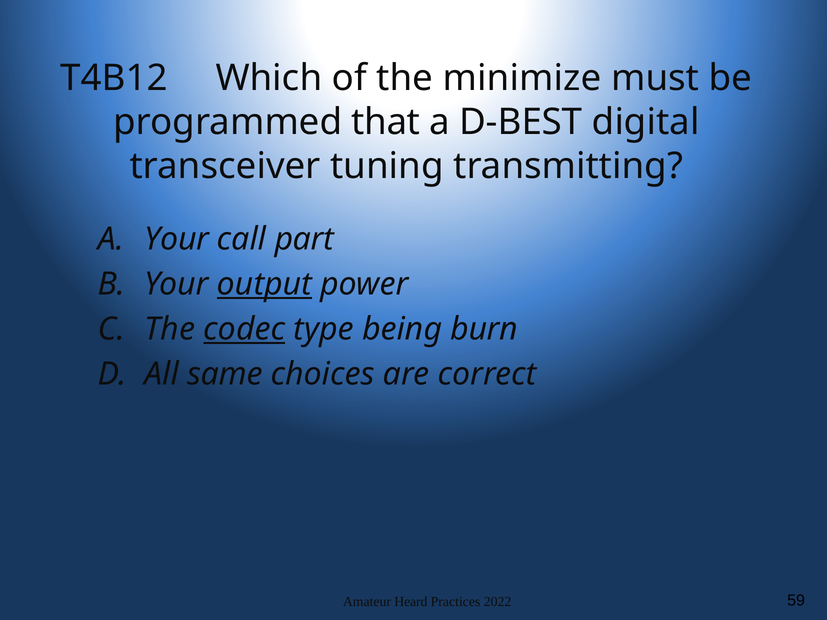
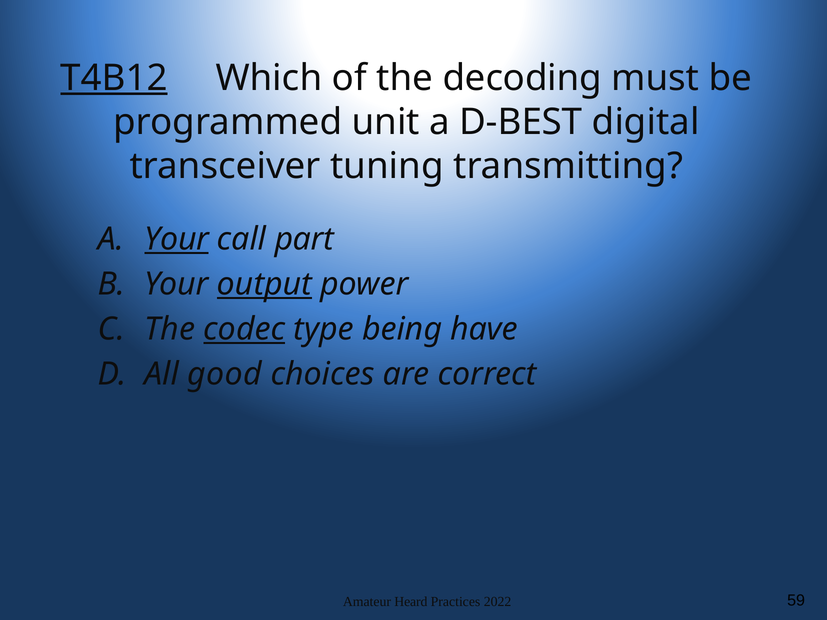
T4B12 underline: none -> present
minimize: minimize -> decoding
that: that -> unit
Your at (177, 239) underline: none -> present
burn: burn -> have
same: same -> good
